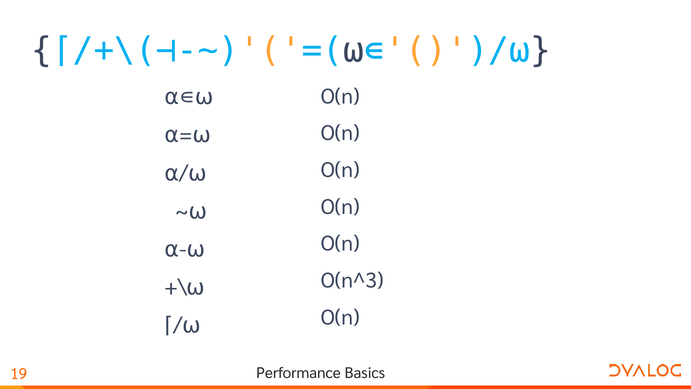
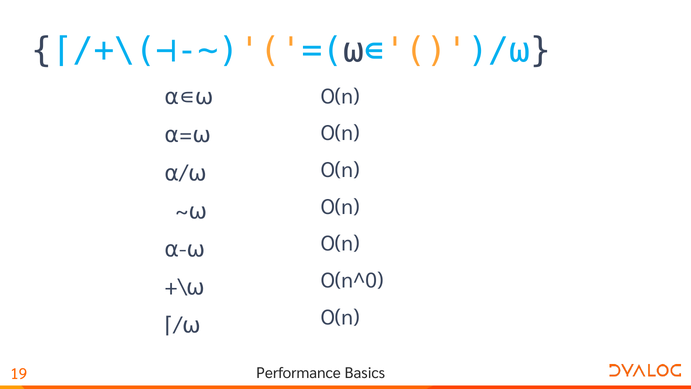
O(n^3: O(n^3 -> O(n^0
